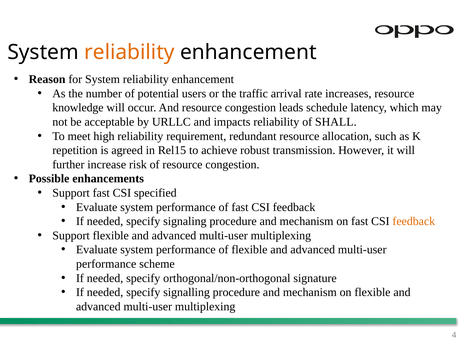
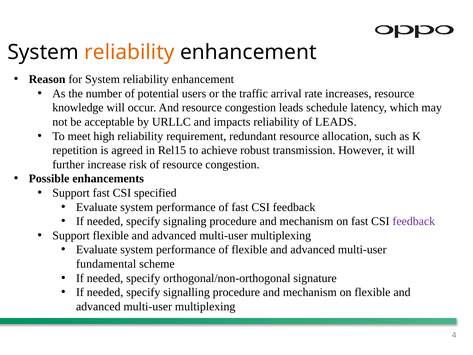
of SHALL: SHALL -> LEADS
feedback at (414, 221) colour: orange -> purple
performance at (106, 264): performance -> fundamental
